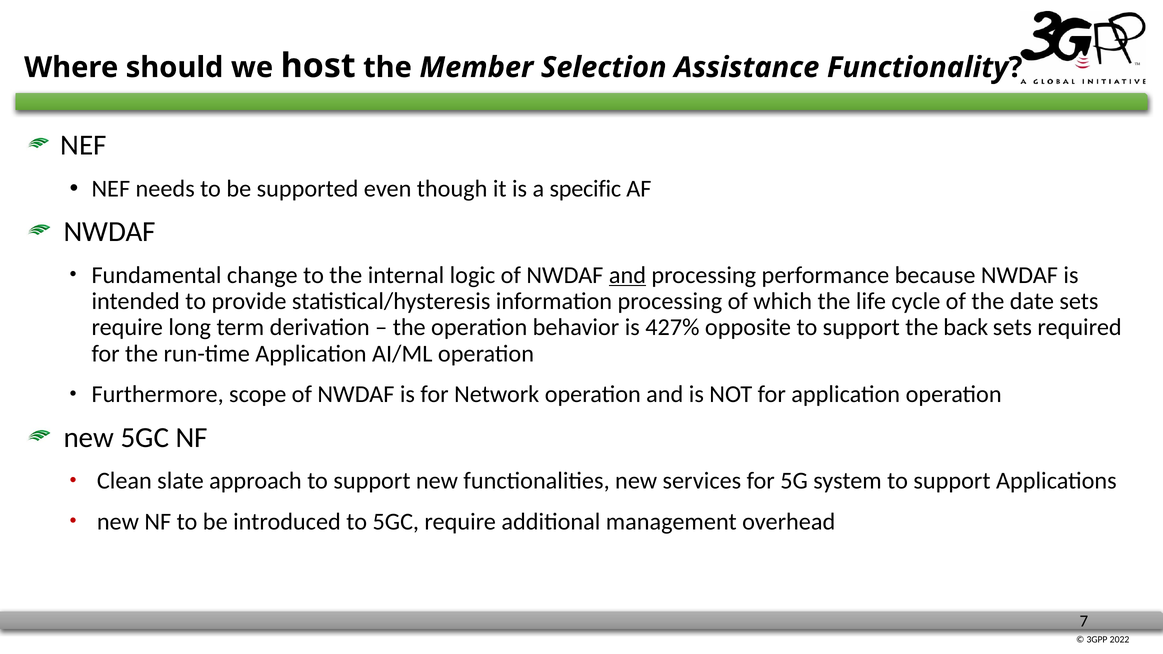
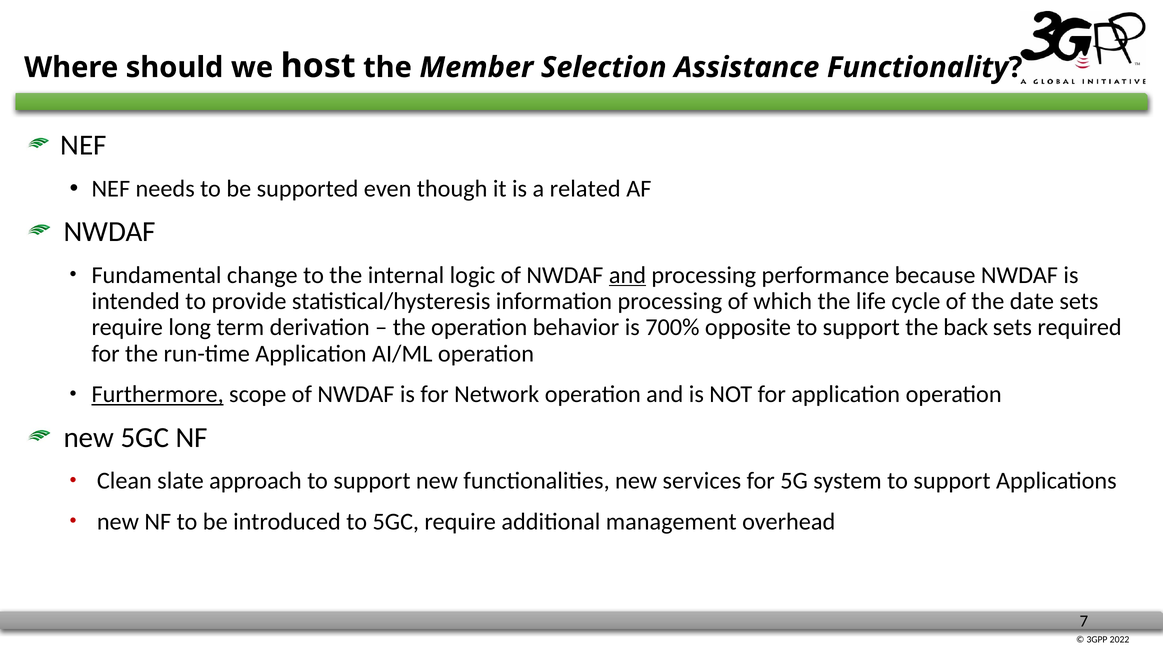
specific: specific -> related
427%: 427% -> 700%
Furthermore underline: none -> present
